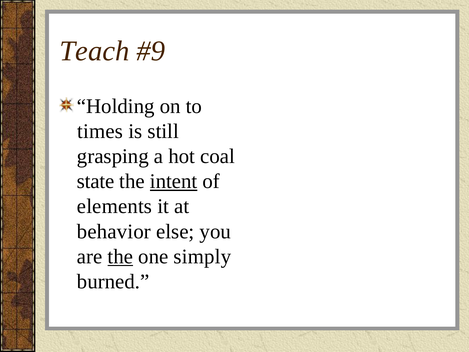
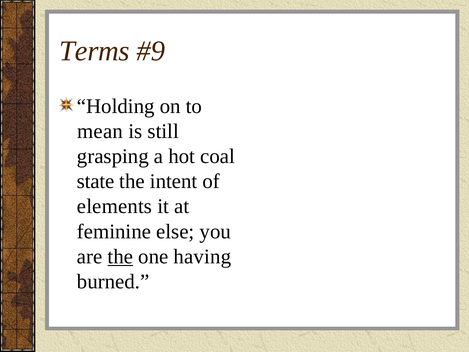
Teach: Teach -> Terms
times: times -> mean
intent underline: present -> none
behavior: behavior -> feminine
simply: simply -> having
